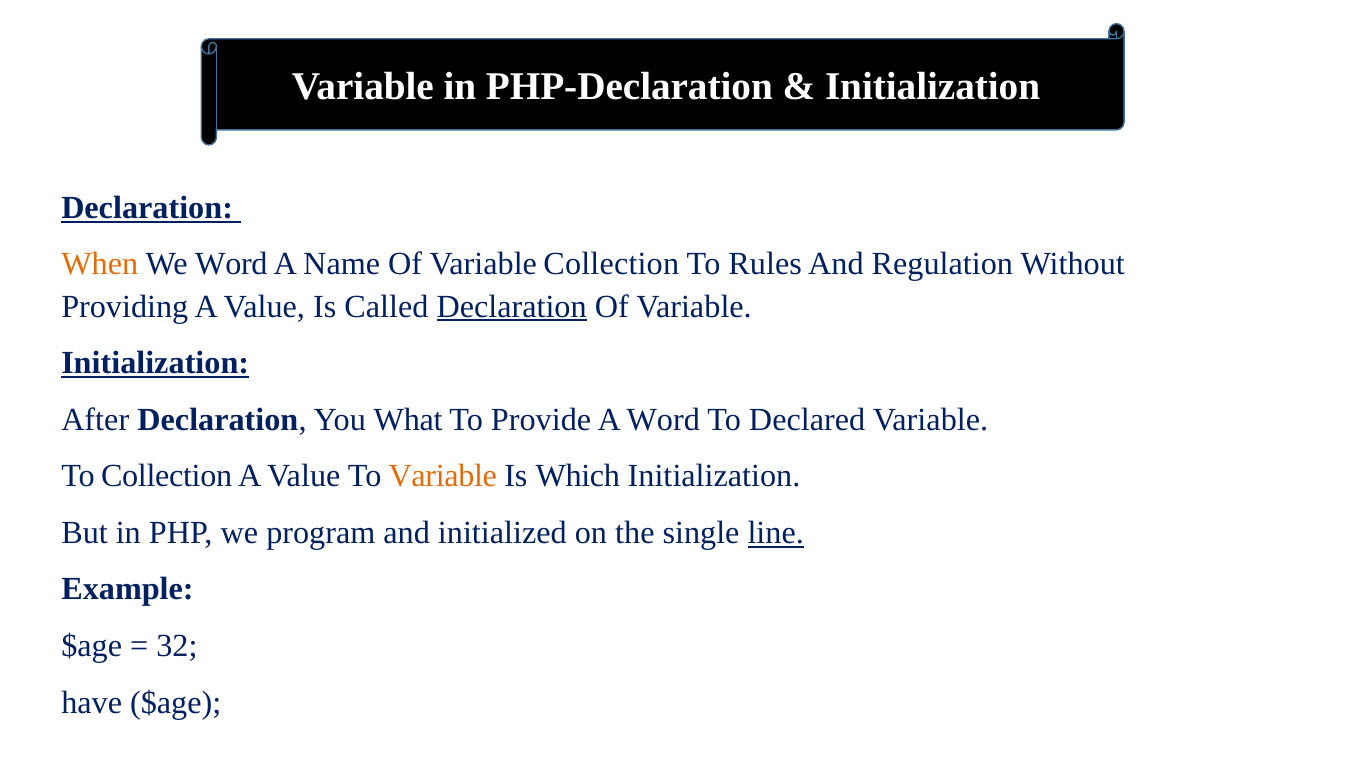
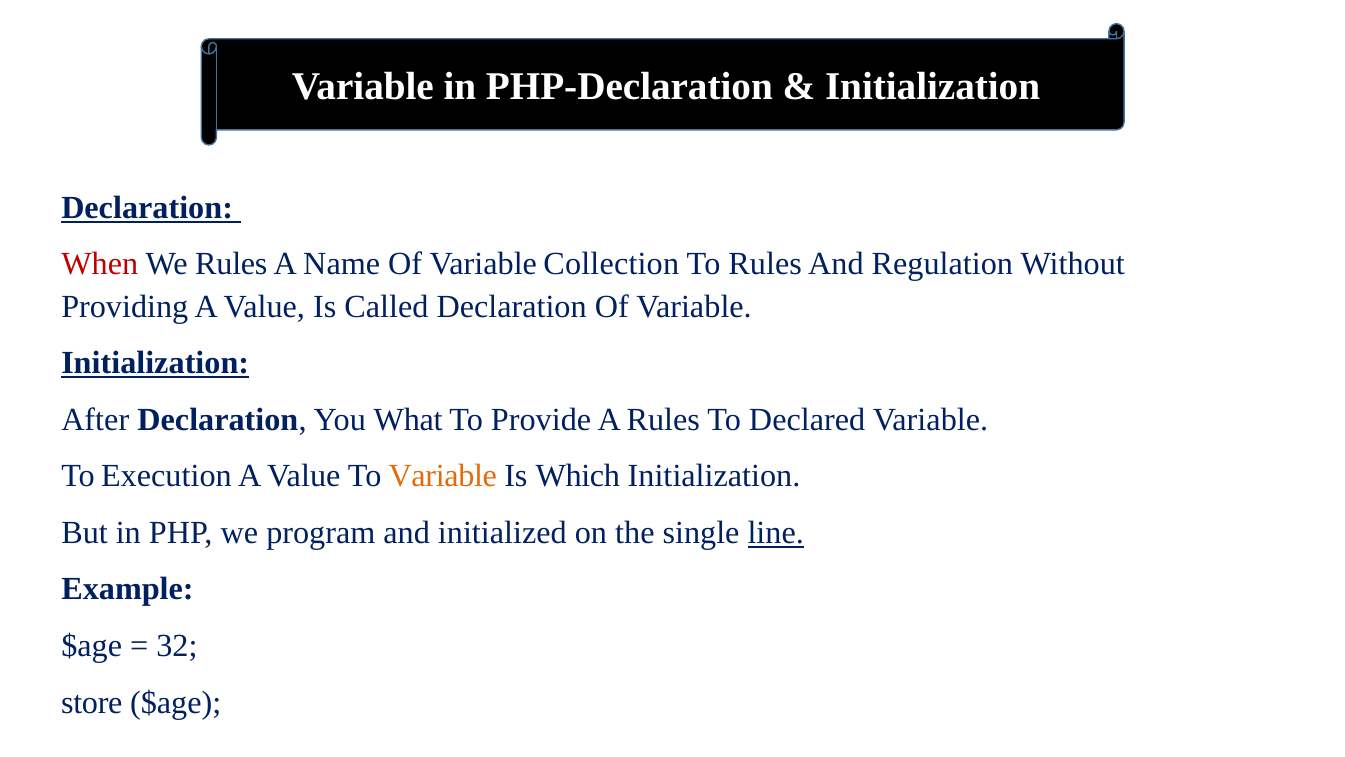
When colour: orange -> red
We Word: Word -> Rules
Declaration at (512, 306) underline: present -> none
A Word: Word -> Rules
To Collection: Collection -> Execution
have: have -> store
